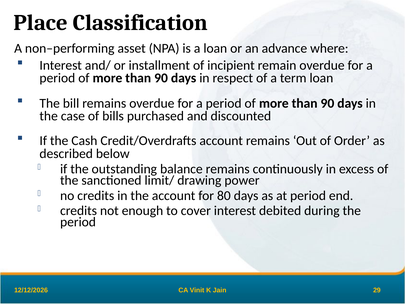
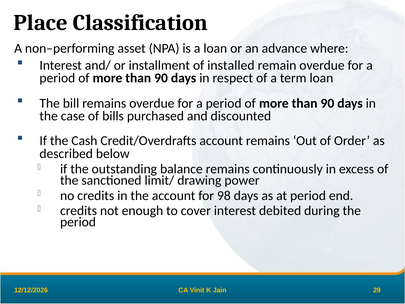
incipient: incipient -> installed
80: 80 -> 98
